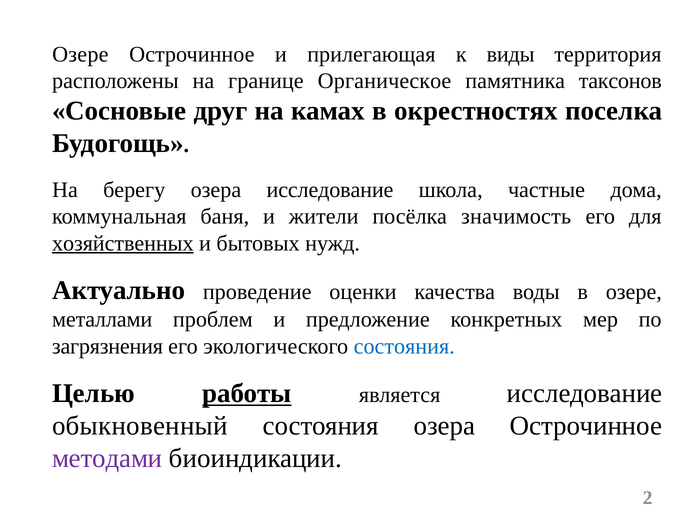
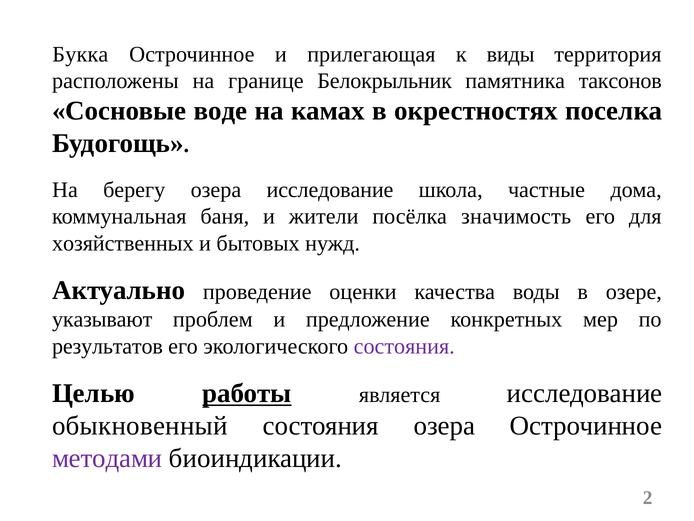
Озере at (80, 54): Озере -> Букка
Органическое: Органическое -> Белокрыльник
друг: друг -> воде
хозяйственных underline: present -> none
металлами: металлами -> указывают
загрязнения: загрязнения -> результатов
состояния at (404, 346) colour: blue -> purple
